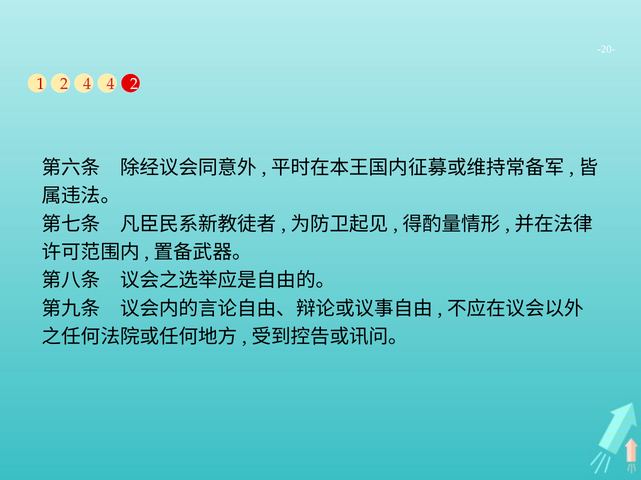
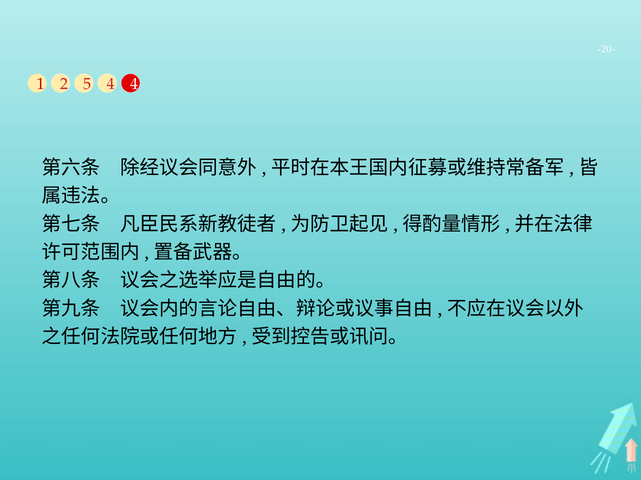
2 4: 4 -> 5
4 2: 2 -> 4
